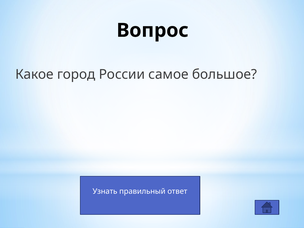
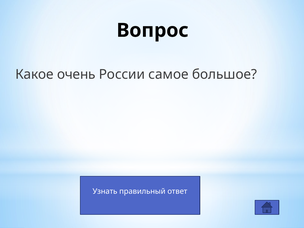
город: город -> очень
